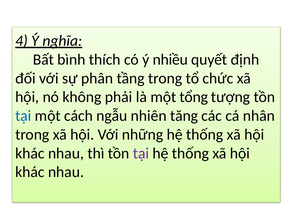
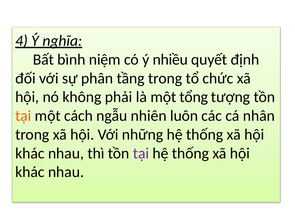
thích: thích -> niệm
tại at (23, 115) colour: blue -> orange
tăng: tăng -> luôn
